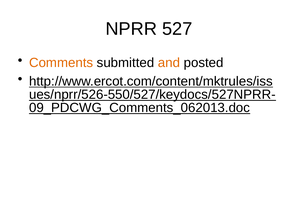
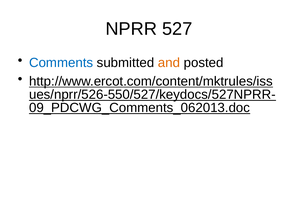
Comments colour: orange -> blue
